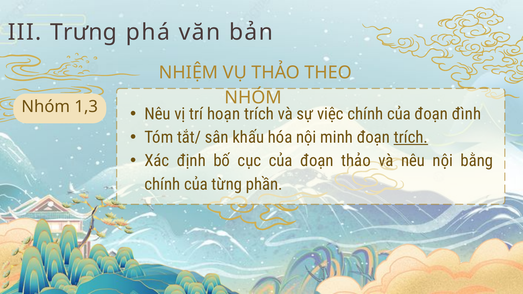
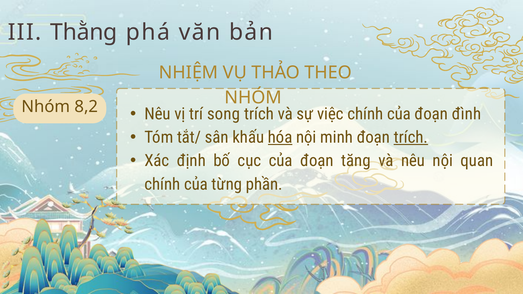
Trưng: Trưng -> Thằng
1,3: 1,3 -> 8,2
hoạn: hoạn -> song
hóa underline: none -> present
đoạn thảo: thảo -> tăng
bằng: bằng -> quan
